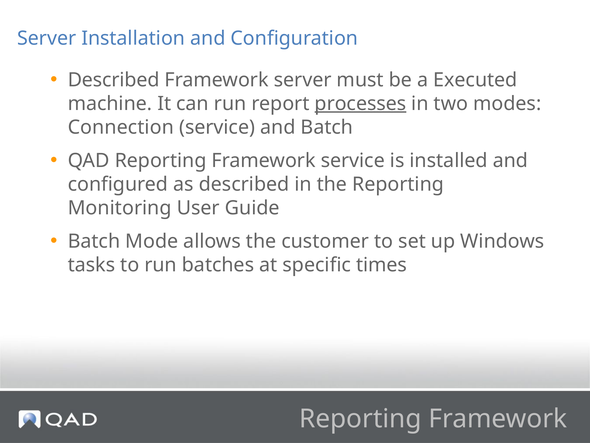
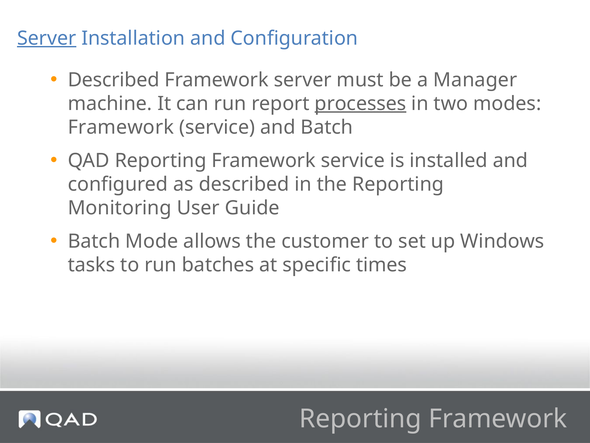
Server at (47, 38) underline: none -> present
Executed: Executed -> Manager
Connection at (121, 127): Connection -> Framework
